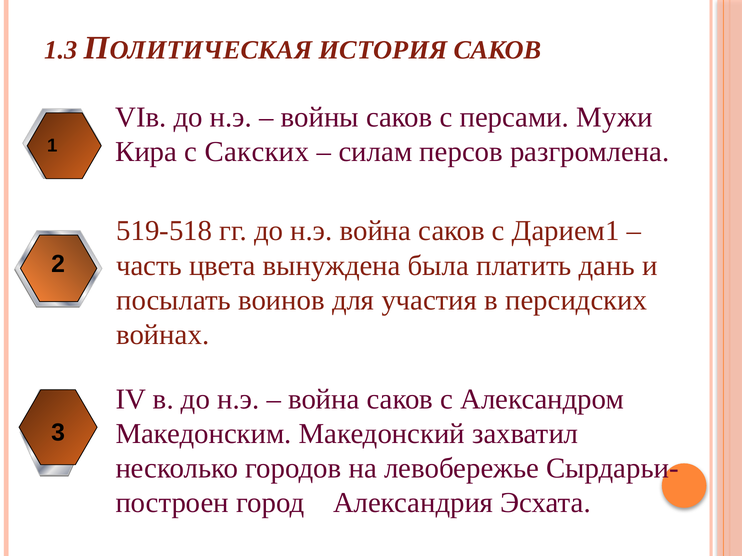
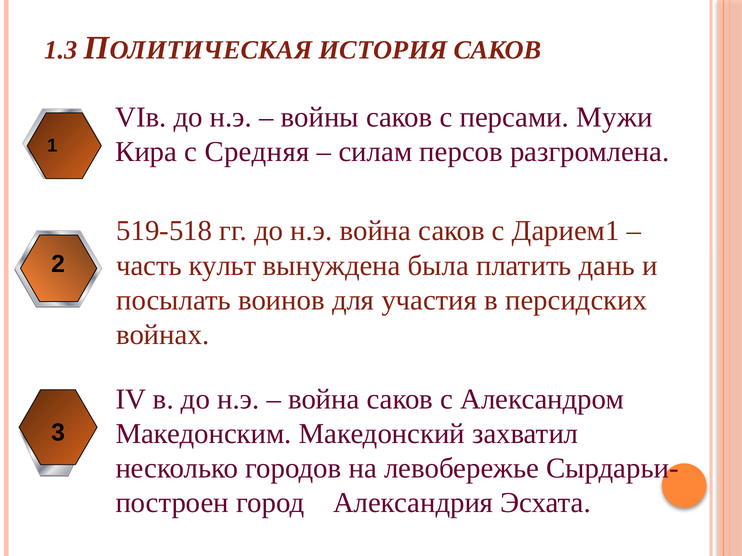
Сакских: Сакских -> Средняя
цвета: цвета -> культ
